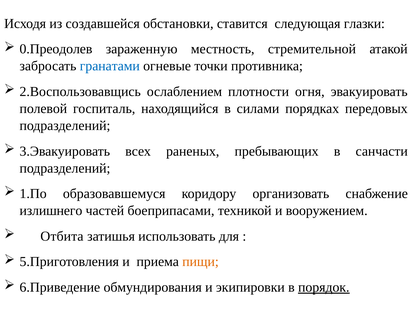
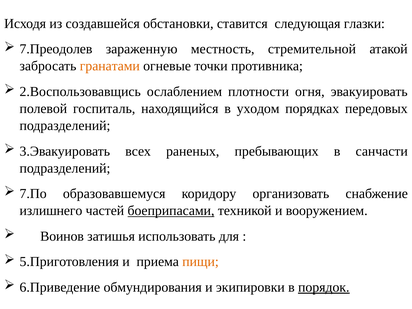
0.Преодолев: 0.Преодолев -> 7.Преодолев
гранатами colour: blue -> orange
силами: силами -> уходом
1.По: 1.По -> 7.По
боеприпасами underline: none -> present
Отбита: Отбита -> Воинов
